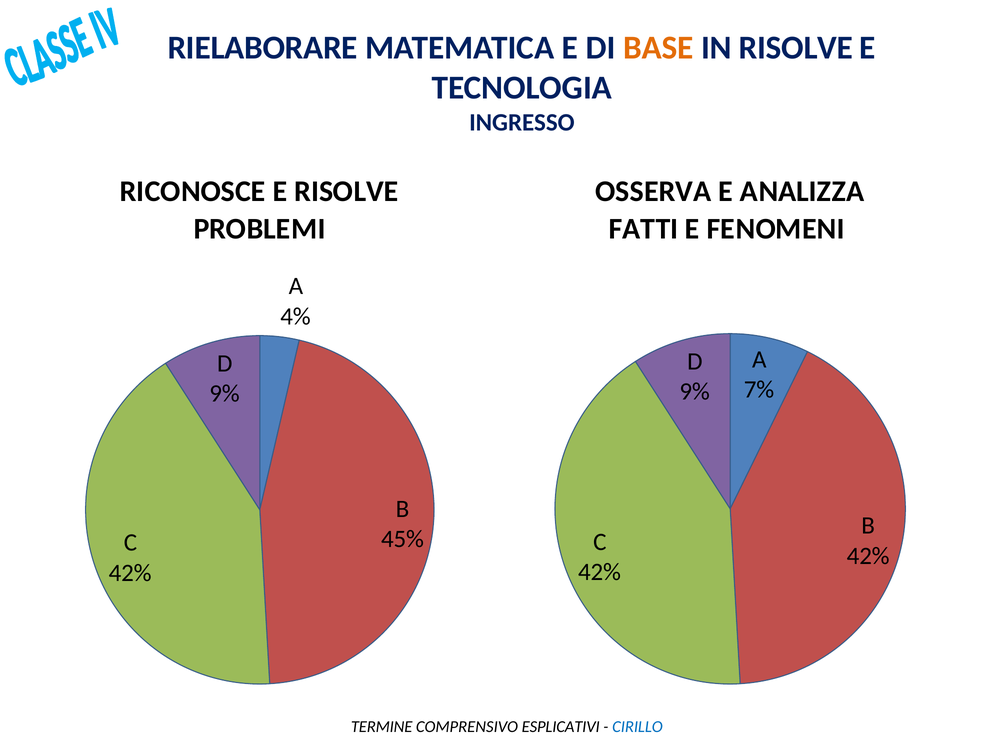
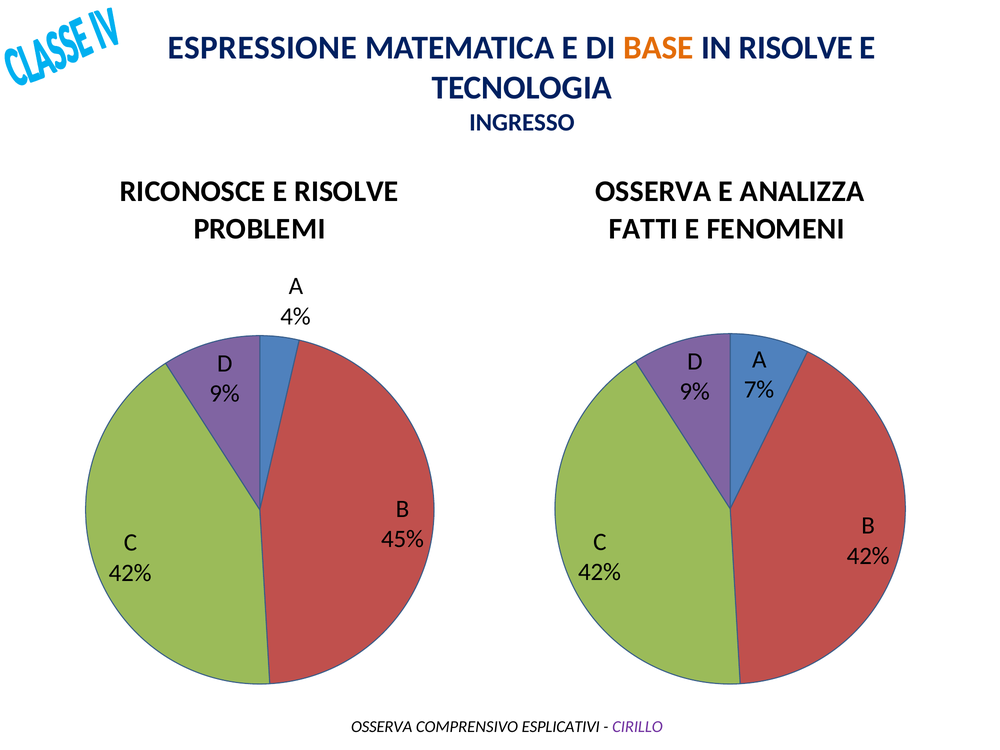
RIELABORARE: RIELABORARE -> ESPRESSIONE
TERMINE at (382, 727): TERMINE -> OSSERVA
CIRILLO colour: blue -> purple
